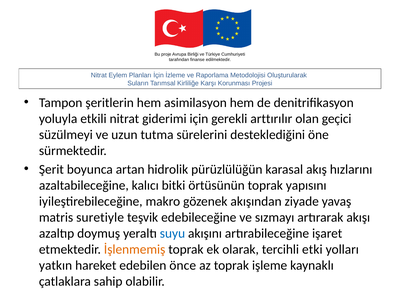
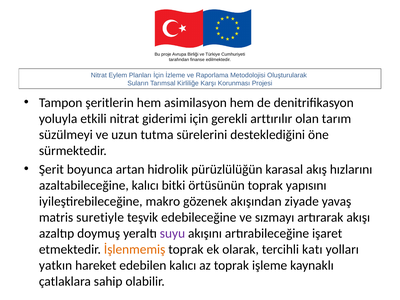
geçici: geçici -> tarım
suyu colour: blue -> purple
etki: etki -> katı
edebilen önce: önce -> kalıcı
